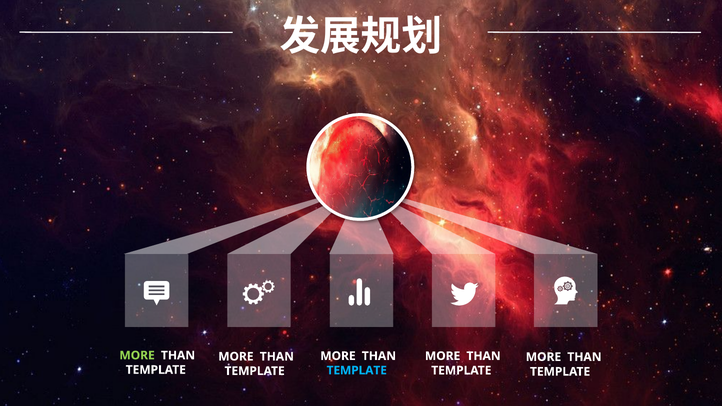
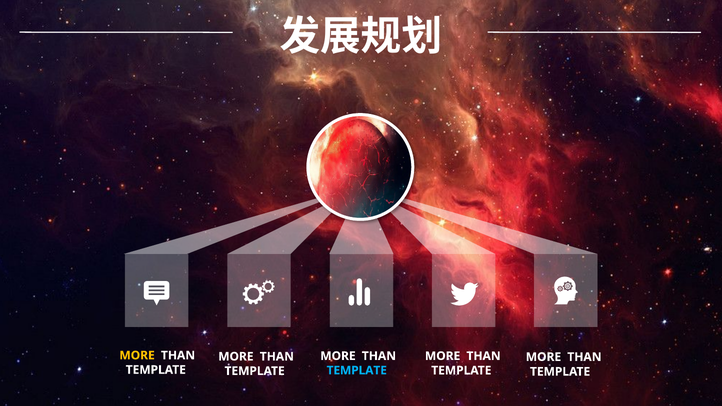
MORE at (137, 356) colour: light green -> yellow
